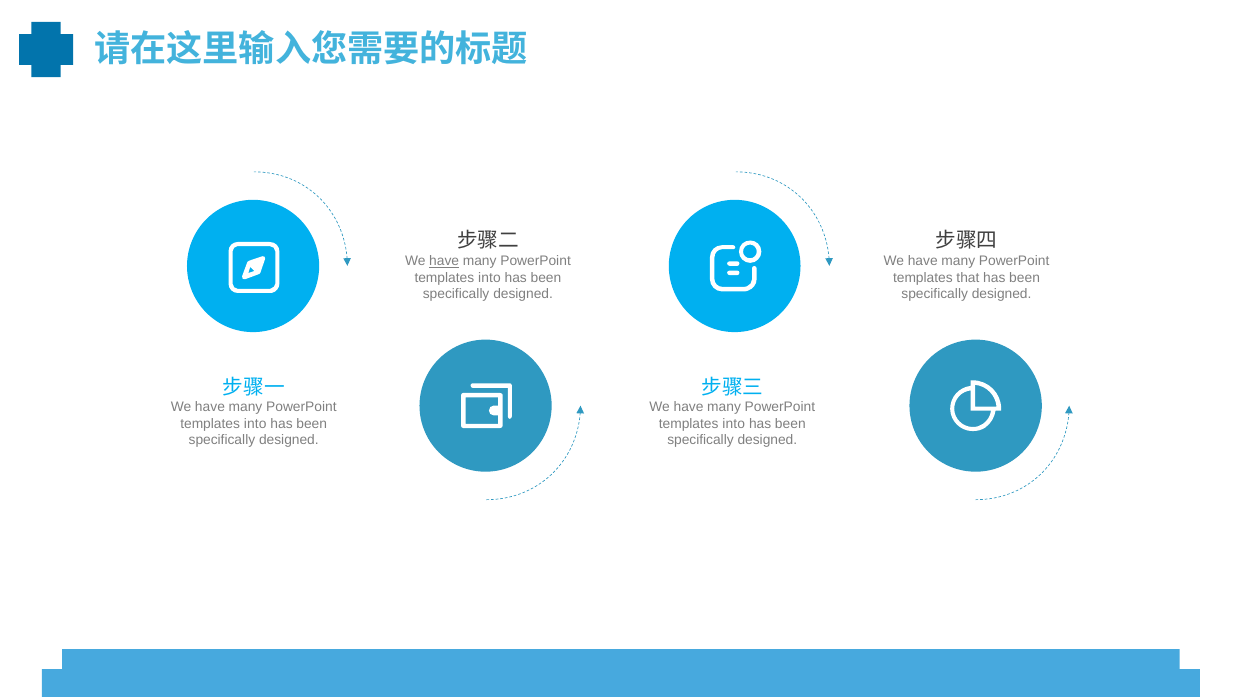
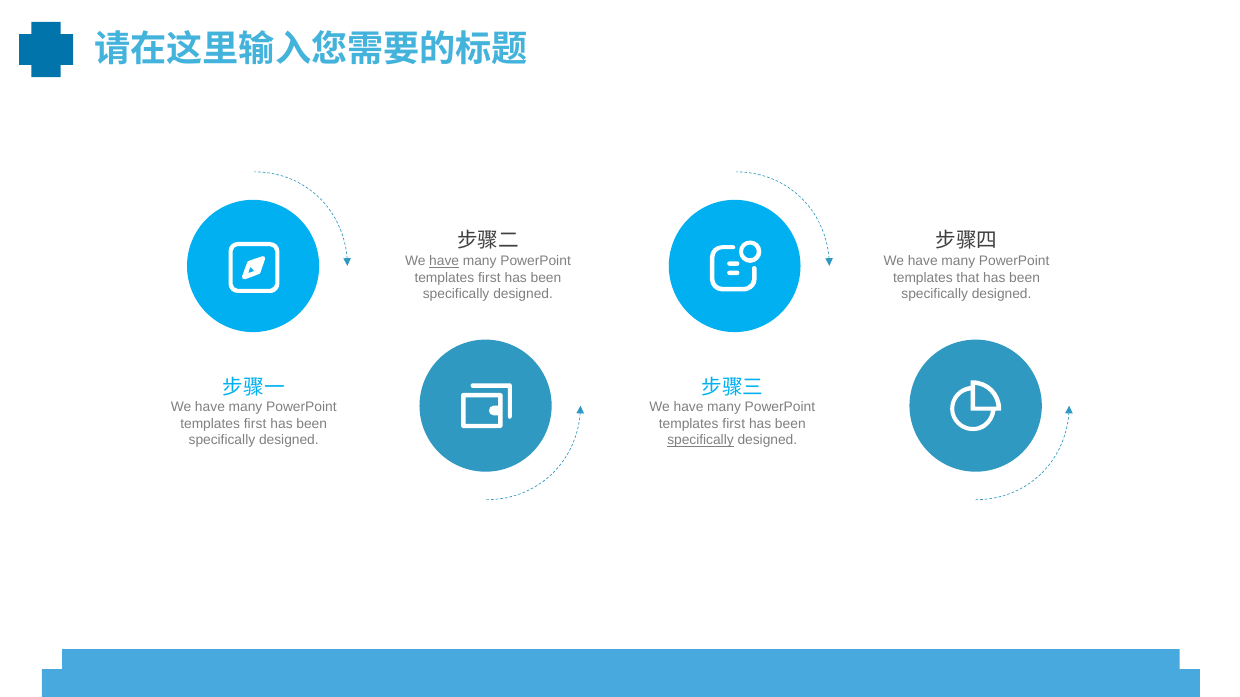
into at (489, 278): into -> first
into at (255, 424): into -> first
into at (734, 424): into -> first
specifically at (700, 441) underline: none -> present
